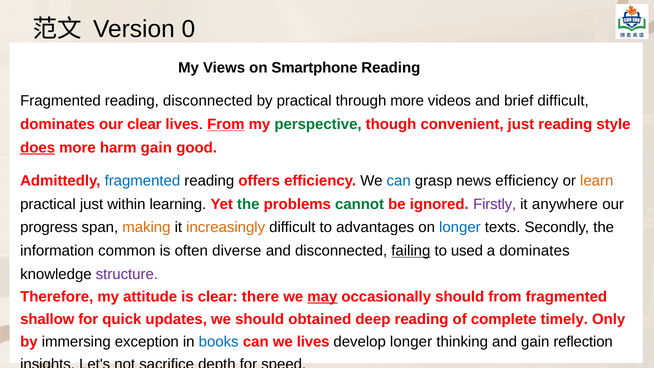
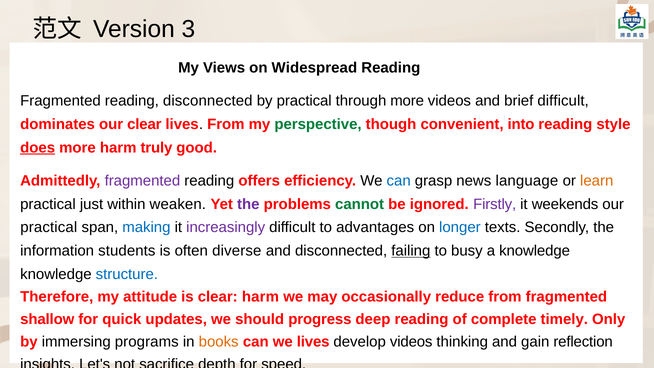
0: 0 -> 3
Smartphone: Smartphone -> Widespread
From at (226, 124) underline: present -> none
convenient just: just -> into
harm gain: gain -> truly
fragmented at (142, 181) colour: blue -> purple
news efficiency: efficiency -> language
learning: learning -> weaken
the at (248, 204) colour: green -> purple
anywhere: anywhere -> weekends
progress at (49, 227): progress -> practical
making colour: orange -> blue
increasingly colour: orange -> purple
common: common -> students
used: used -> busy
a dominates: dominates -> knowledge
structure colour: purple -> blue
clear there: there -> harm
may underline: present -> none
occasionally should: should -> reduce
obtained: obtained -> progress
exception: exception -> programs
books colour: blue -> orange
develop longer: longer -> videos
